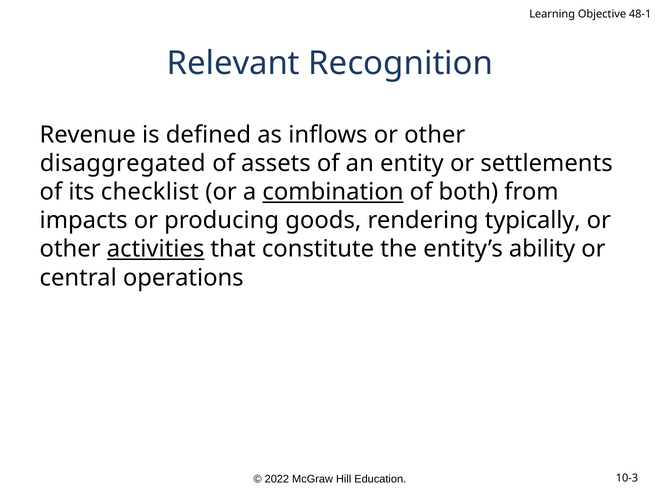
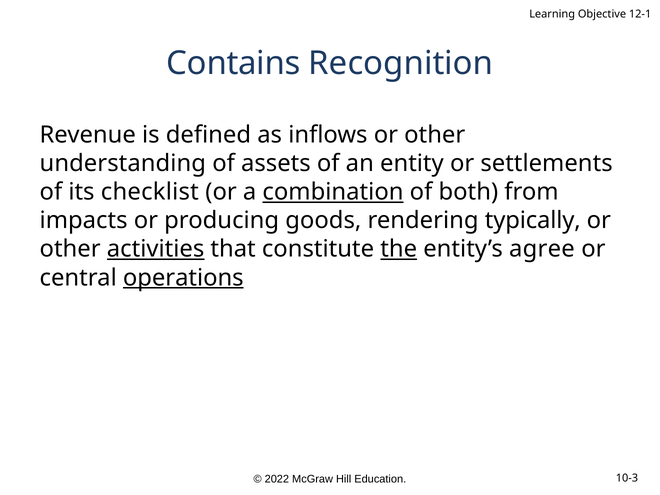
48-1: 48-1 -> 12-1
Relevant: Relevant -> Contains
disaggregated: disaggregated -> understanding
the underline: none -> present
ability: ability -> agree
operations underline: none -> present
